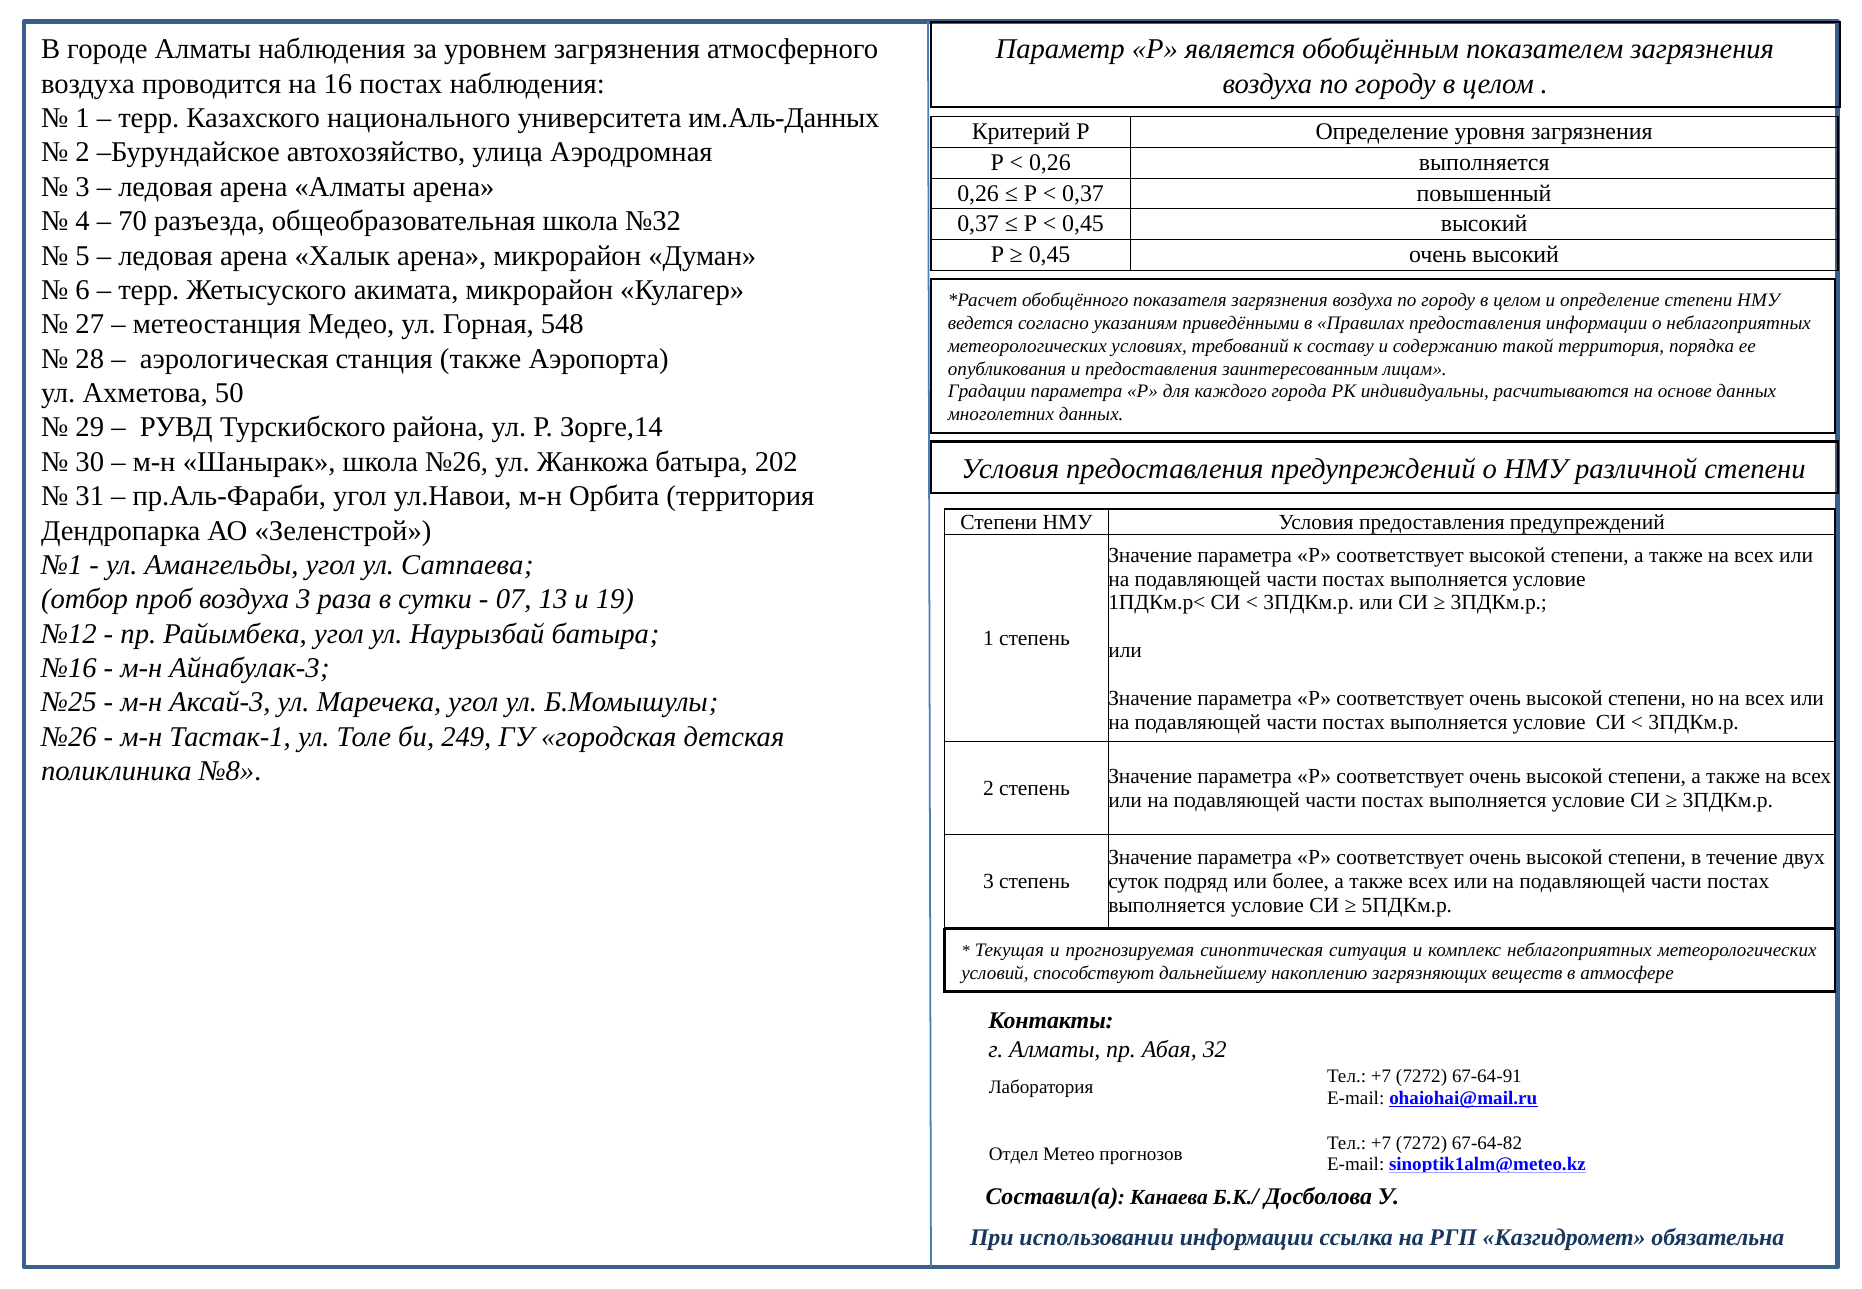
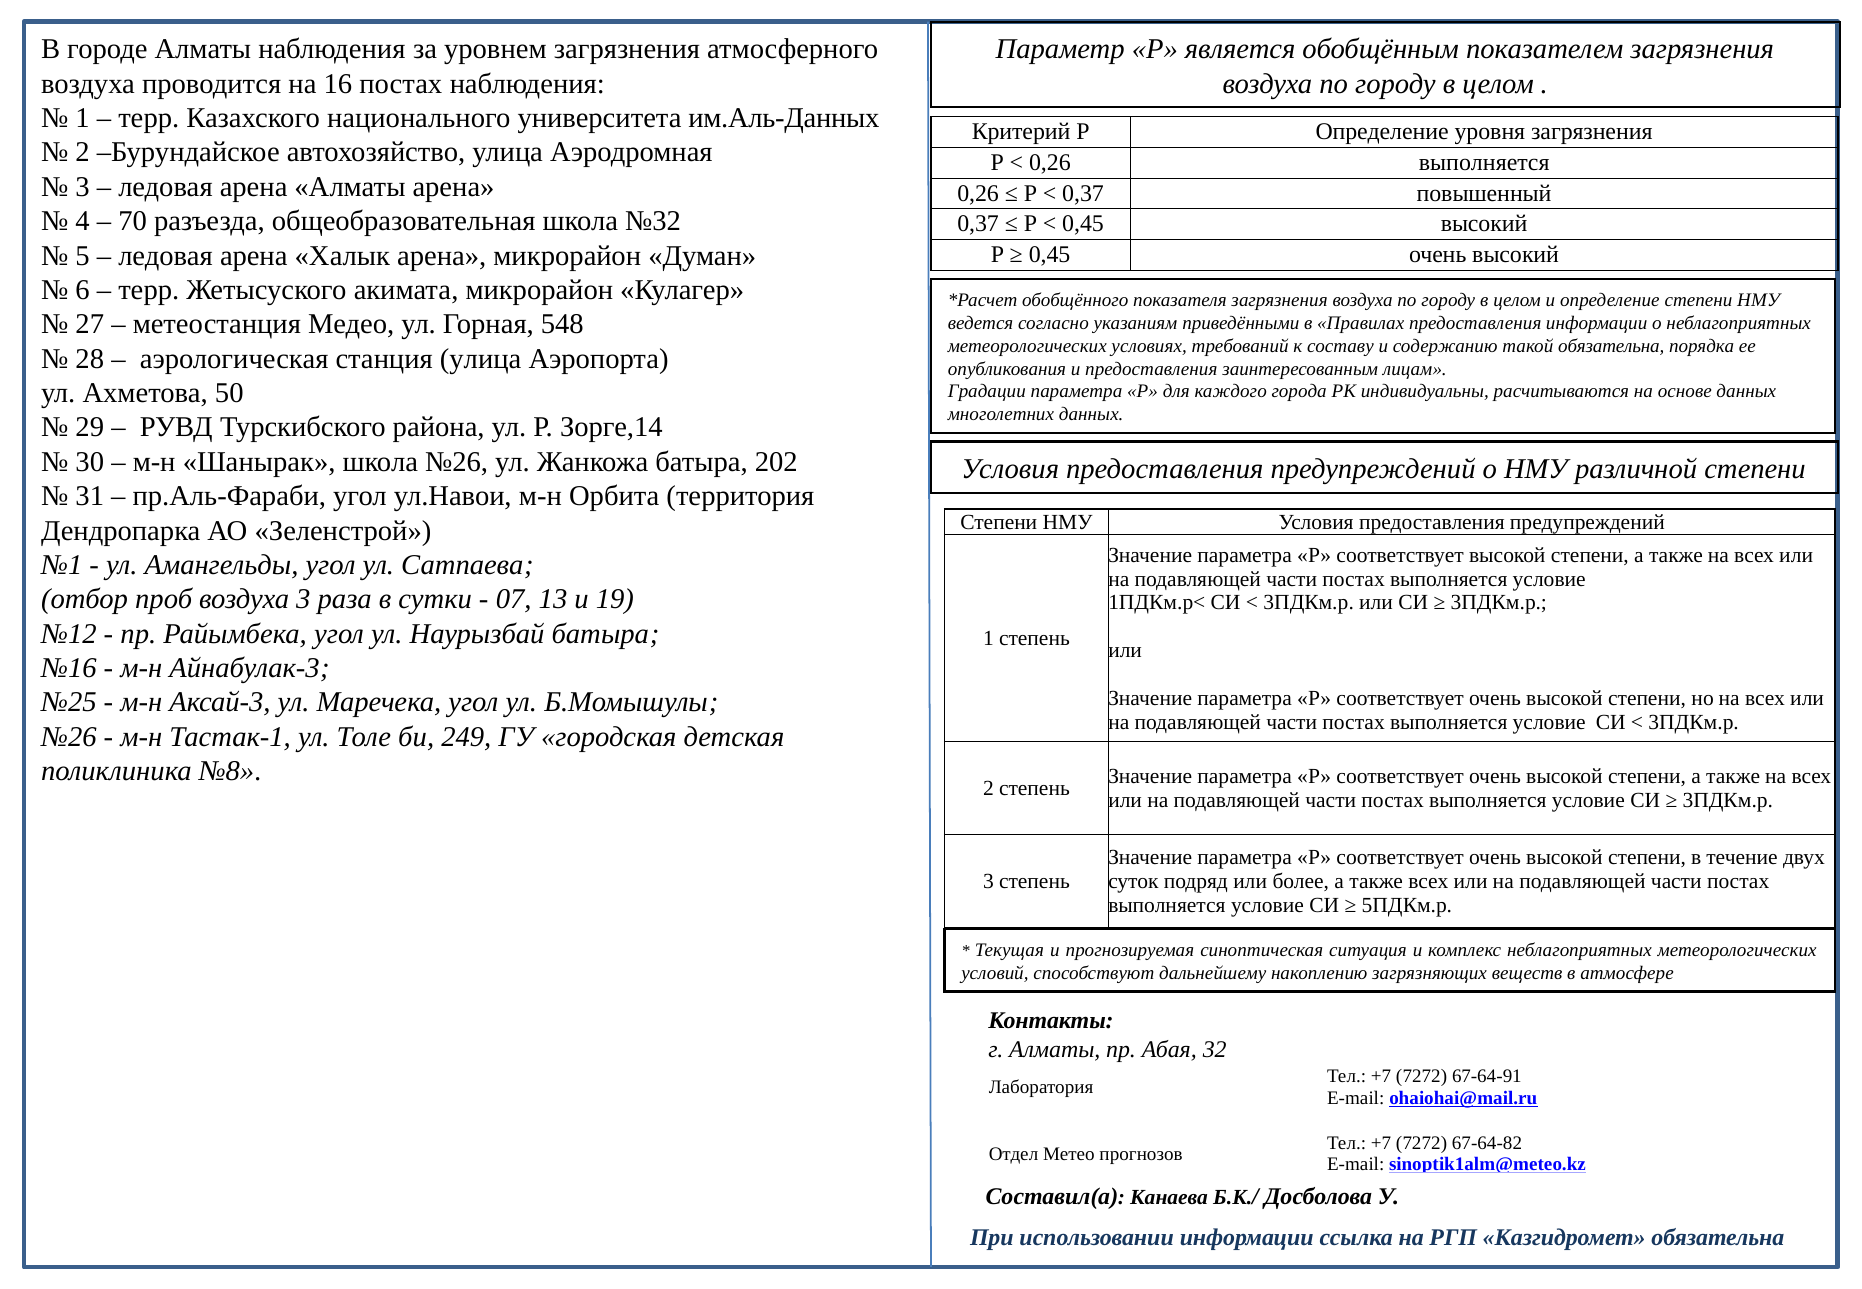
такой территория: территория -> обязательна
станция также: также -> улица
